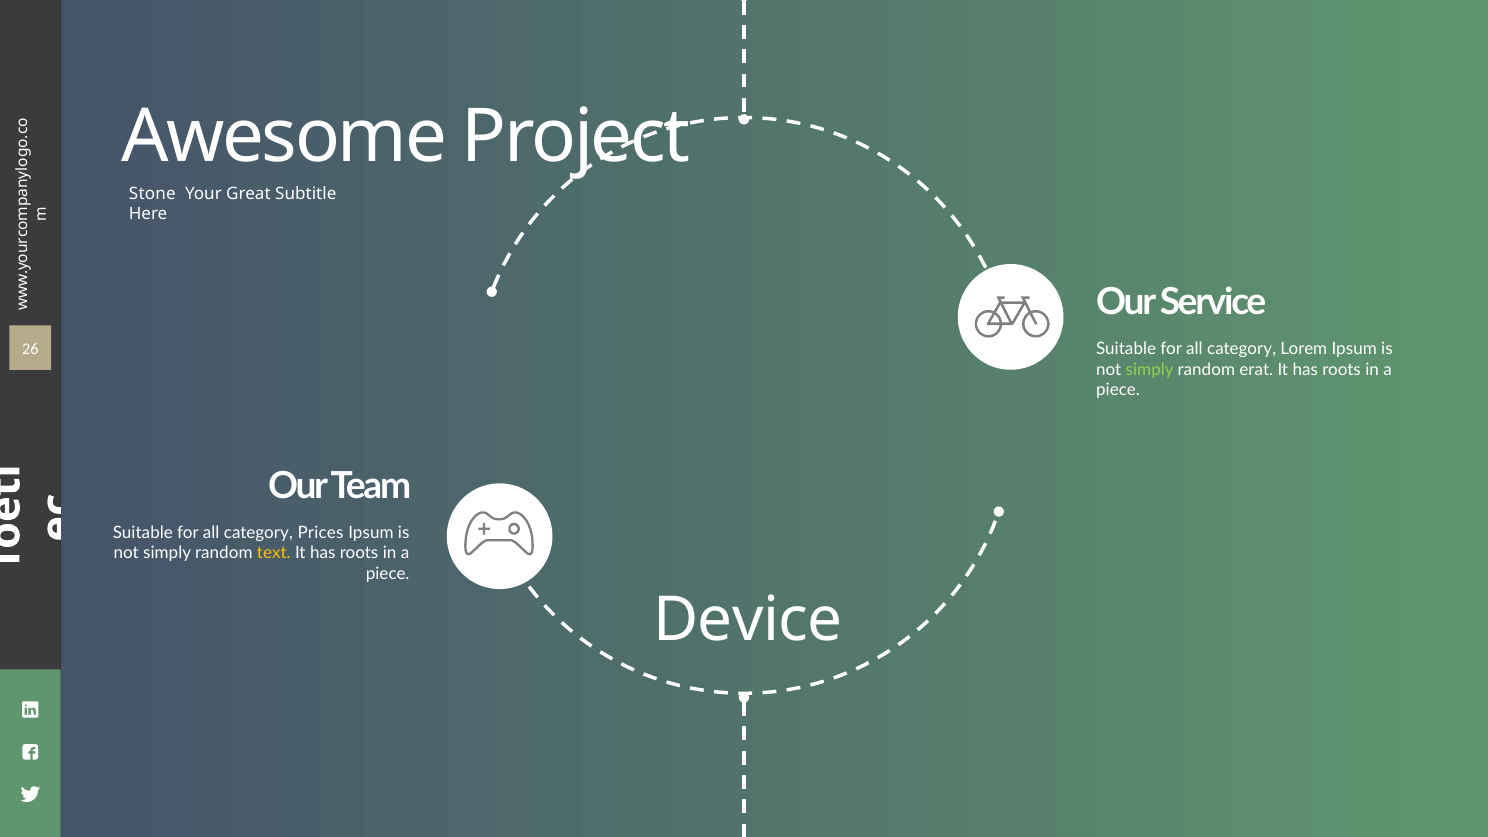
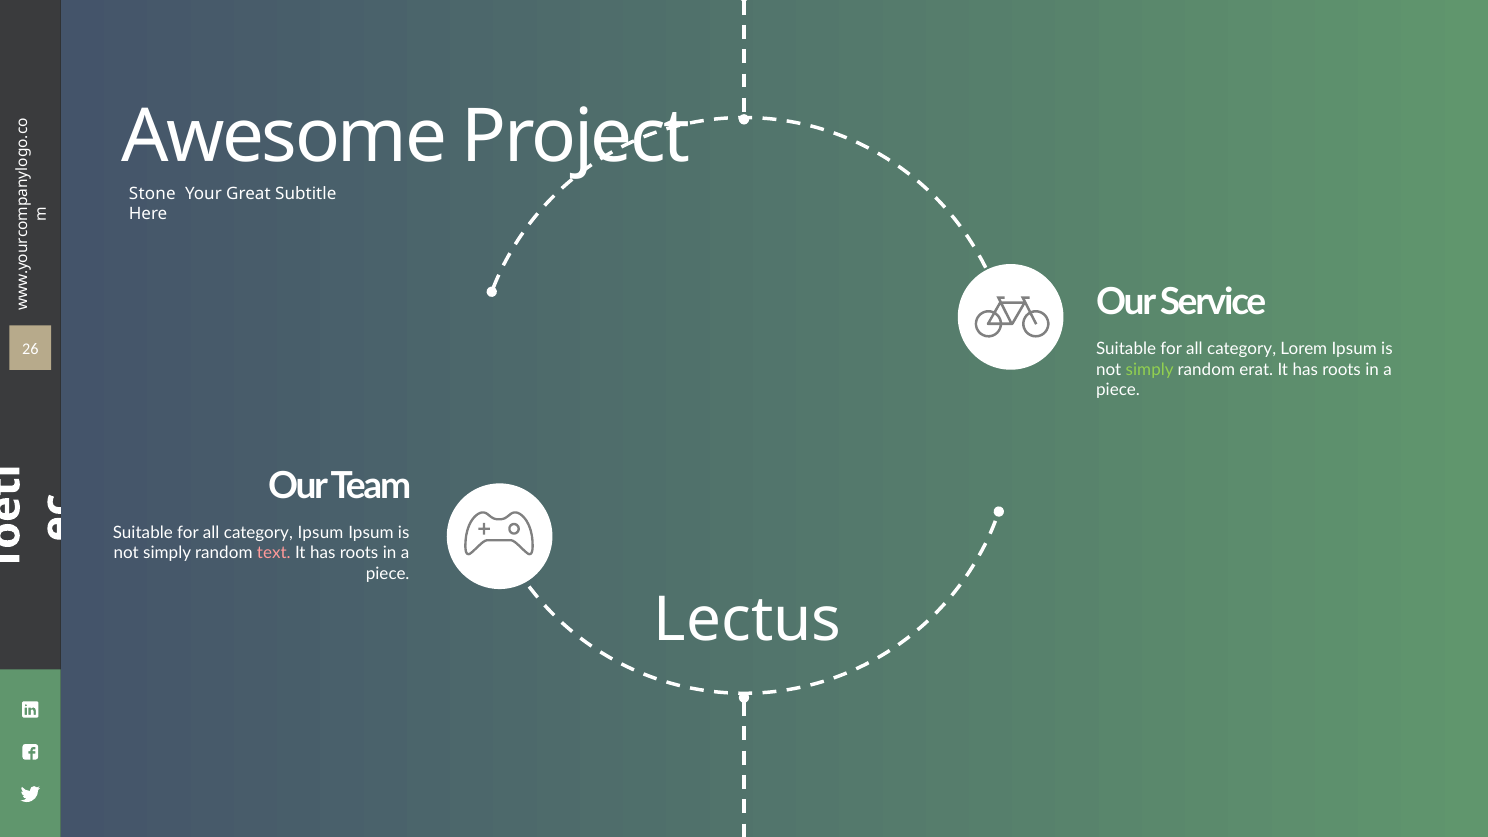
category Prices: Prices -> Ipsum
text colour: yellow -> pink
Device: Device -> Lectus
